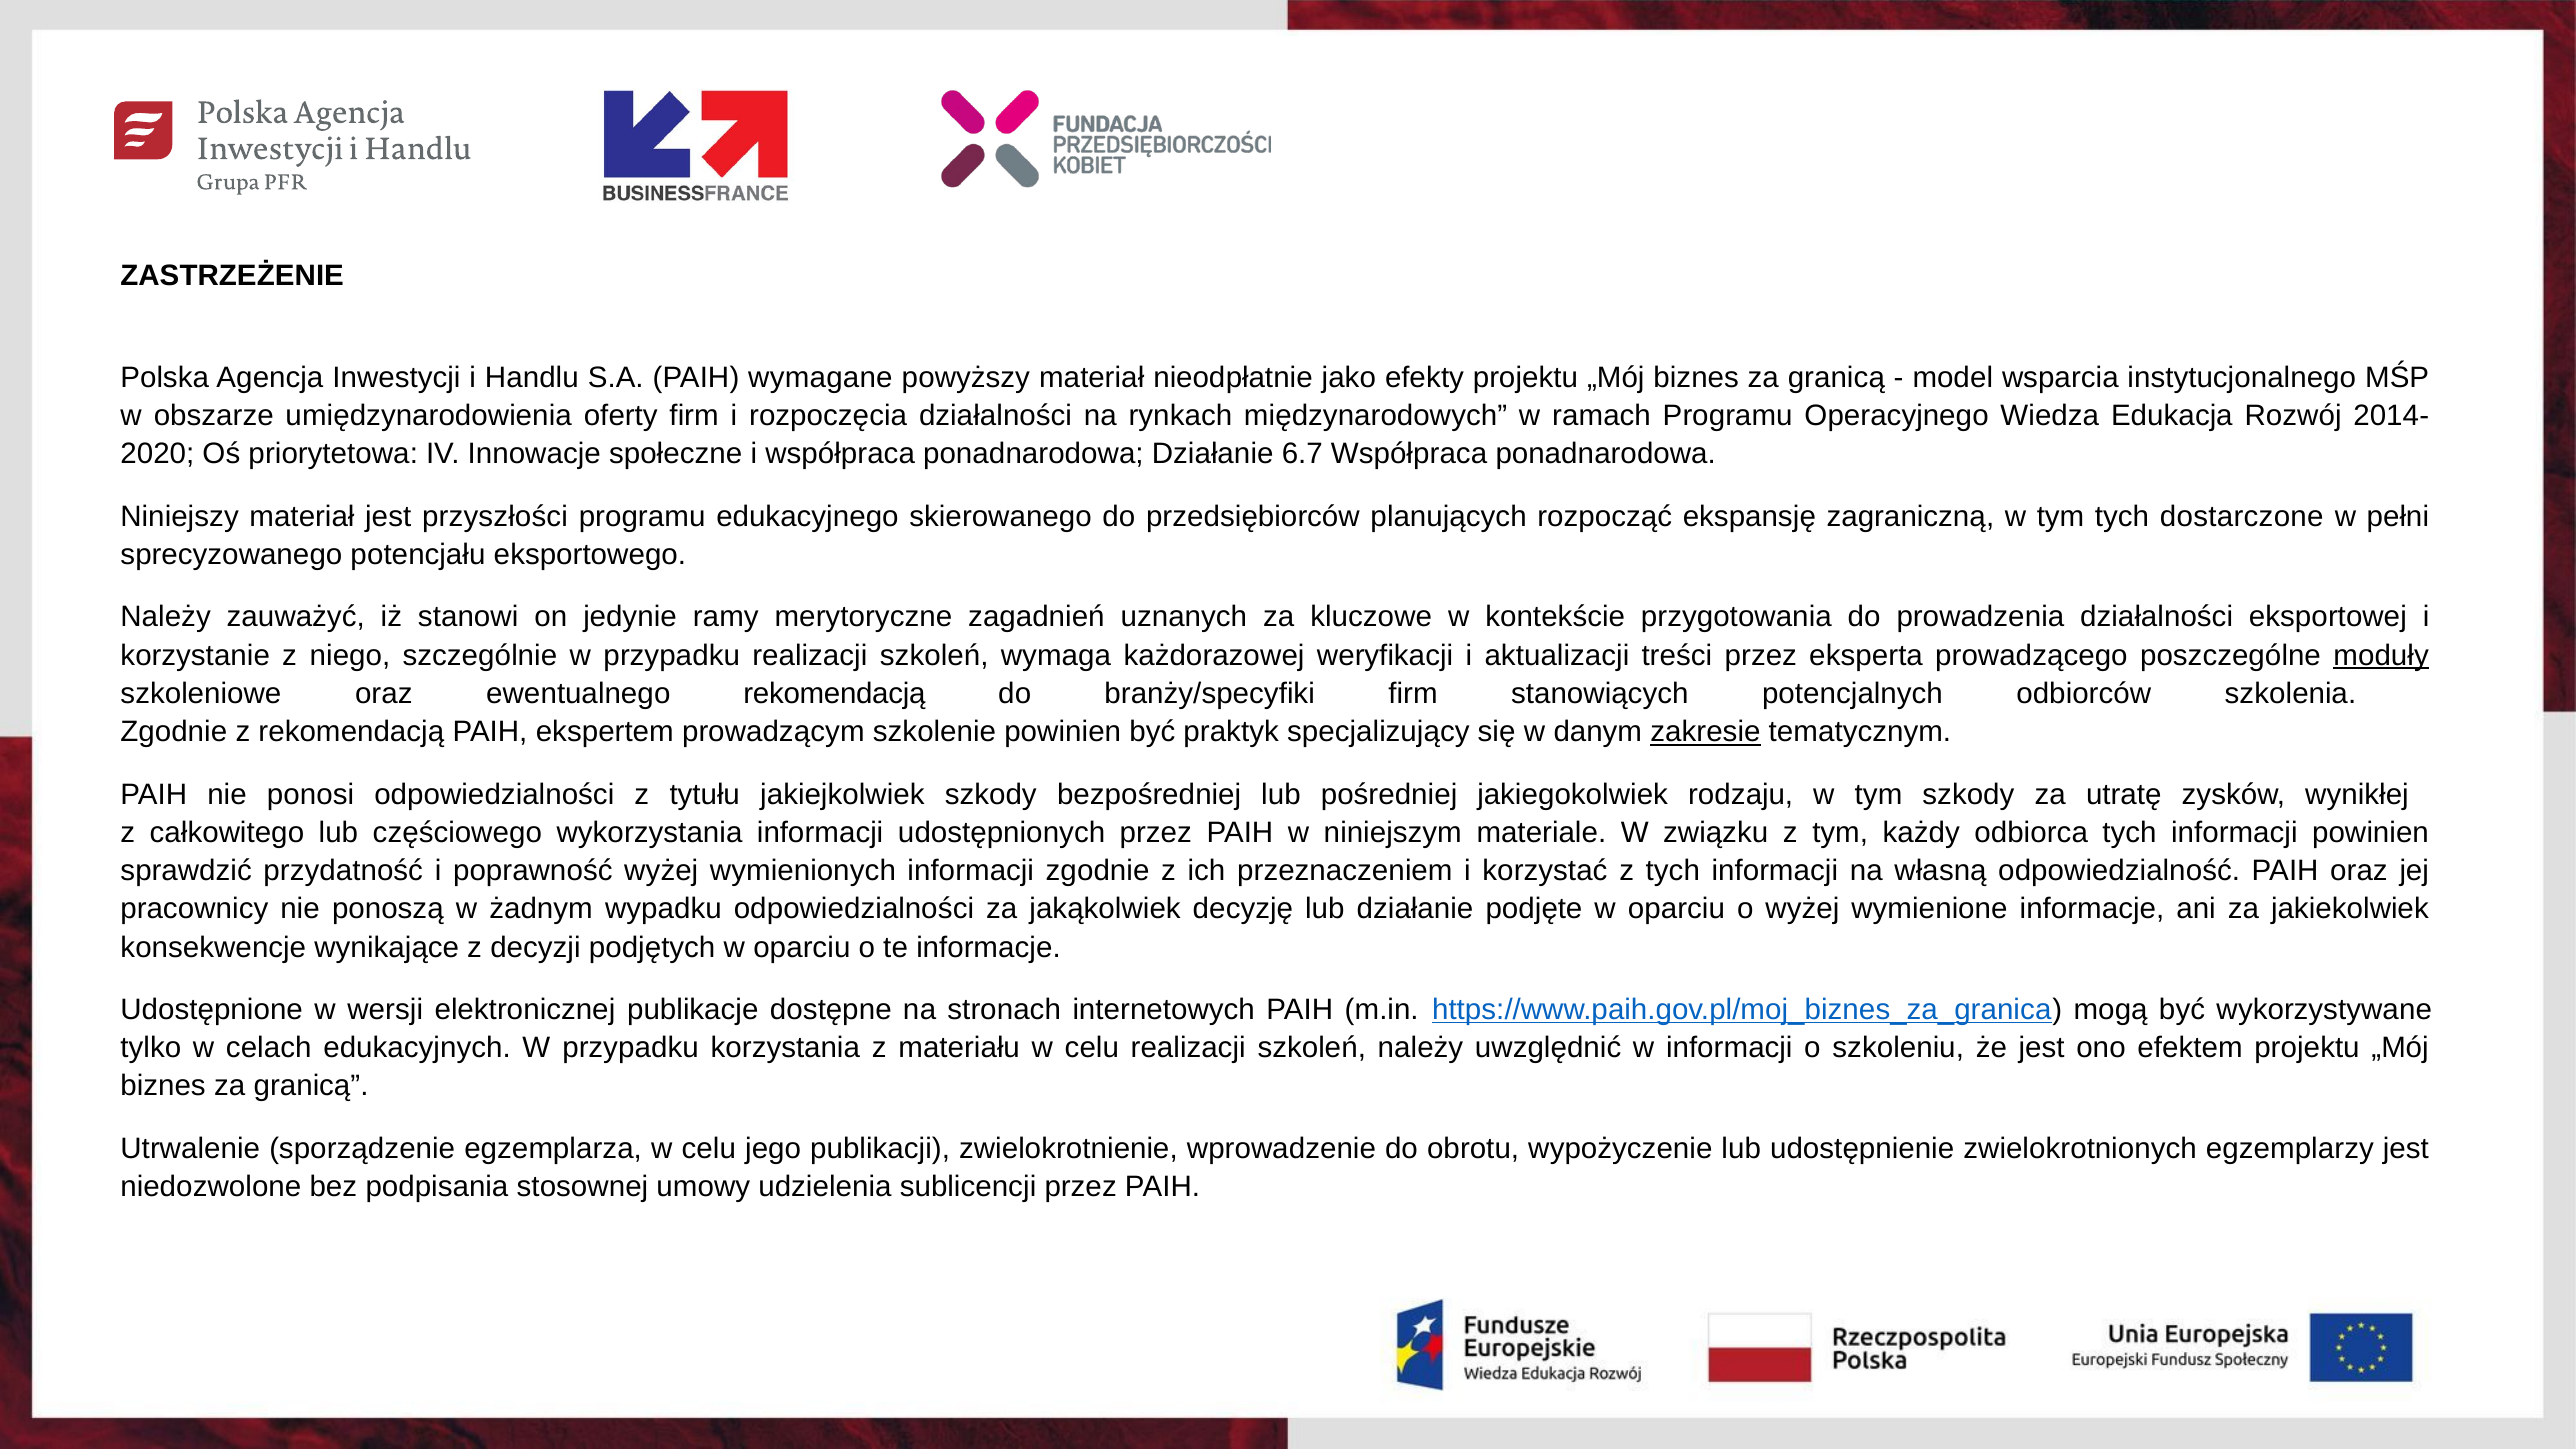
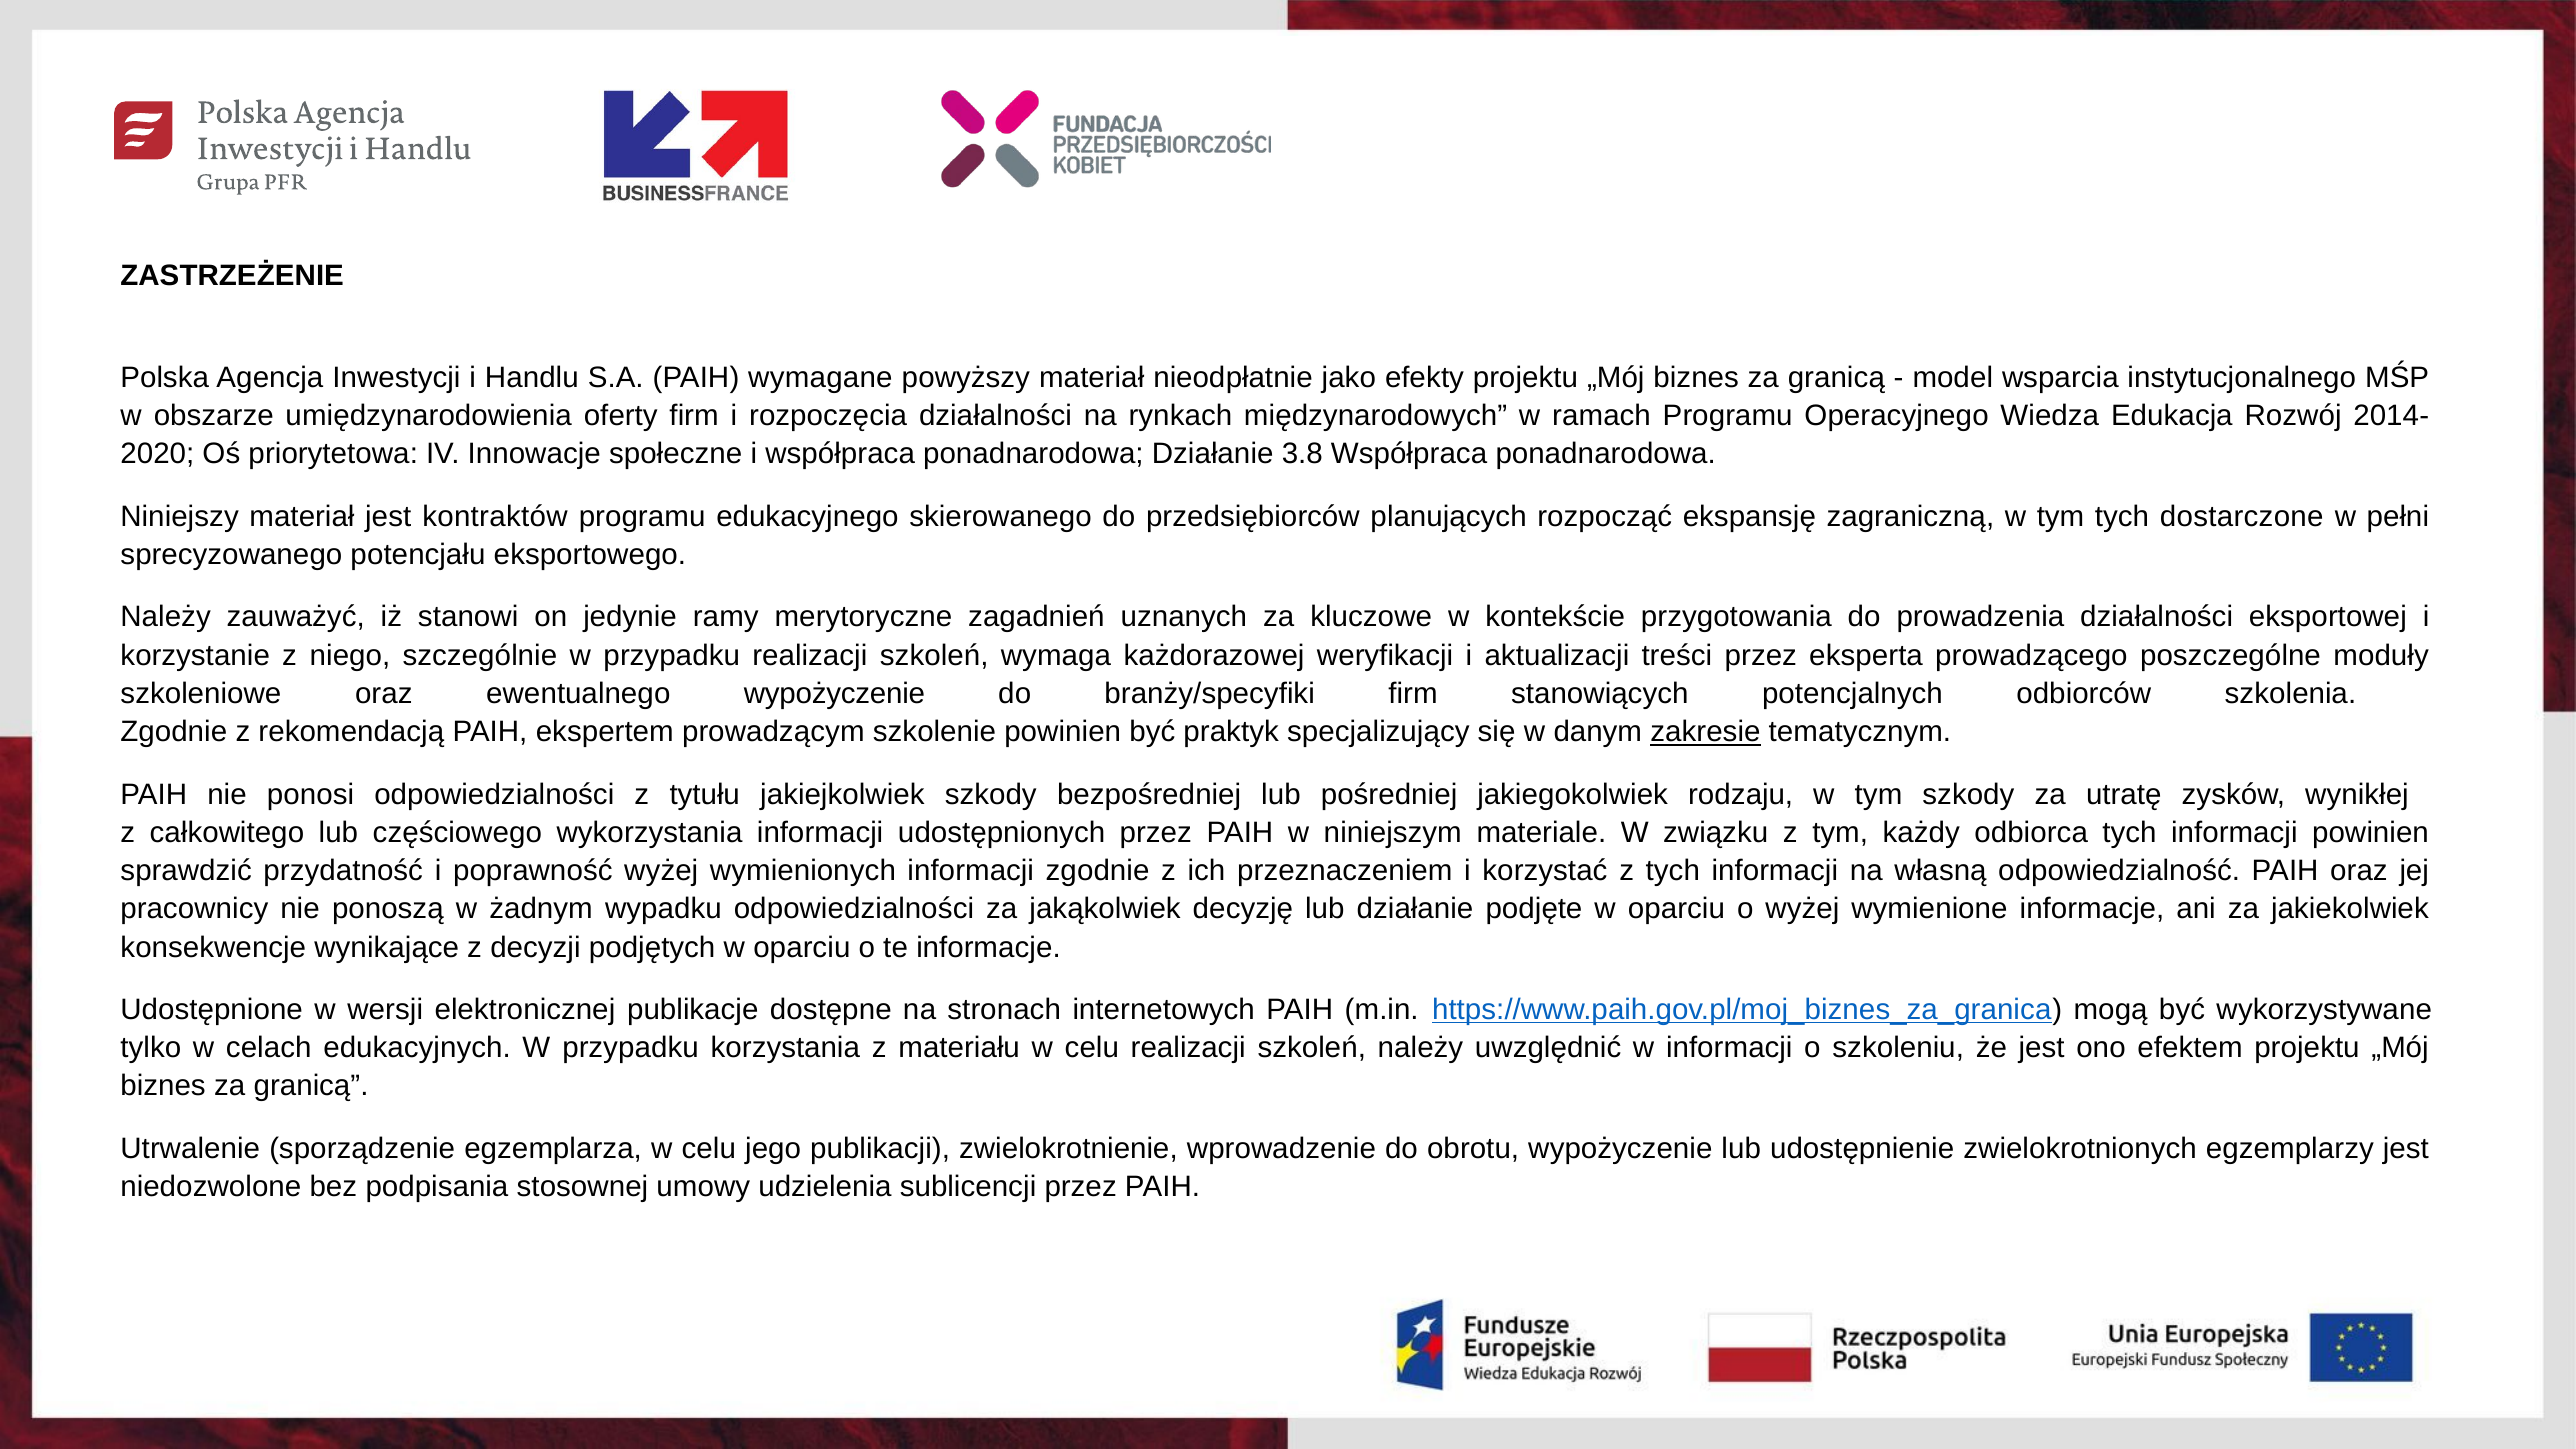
6.7: 6.7 -> 3.8
przyszłości: przyszłości -> kontraktów
moduły underline: present -> none
ewentualnego rekomendacją: rekomendacją -> wypożyczenie
